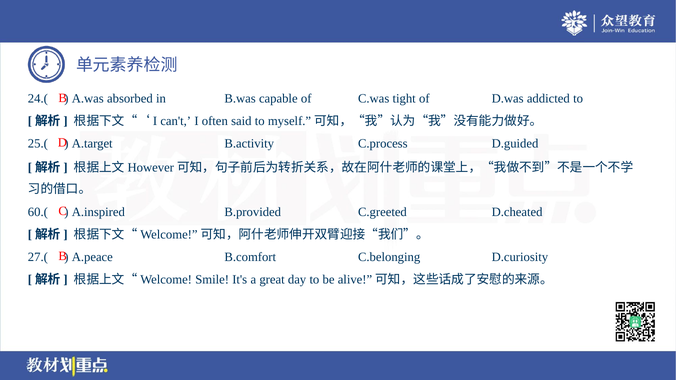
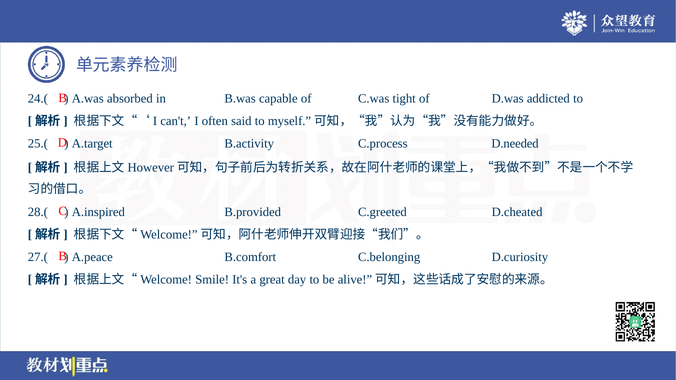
D.guided: D.guided -> D.needed
60.(: 60.( -> 28.(
